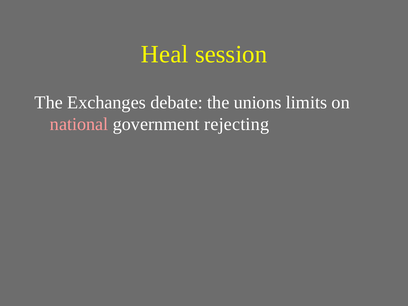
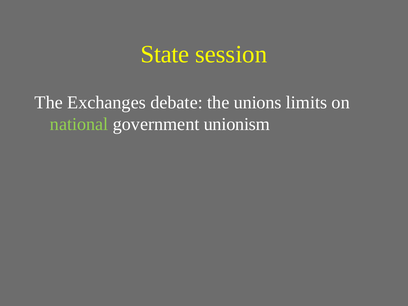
Heal: Heal -> State
national colour: pink -> light green
rejecting: rejecting -> unionism
